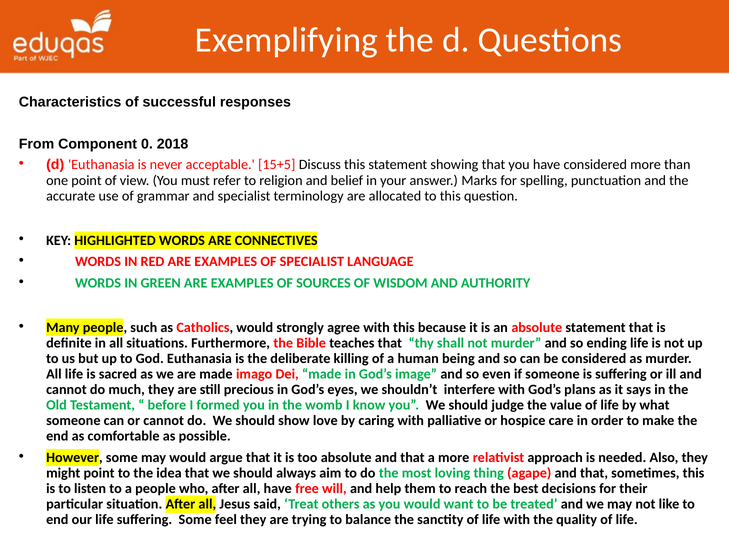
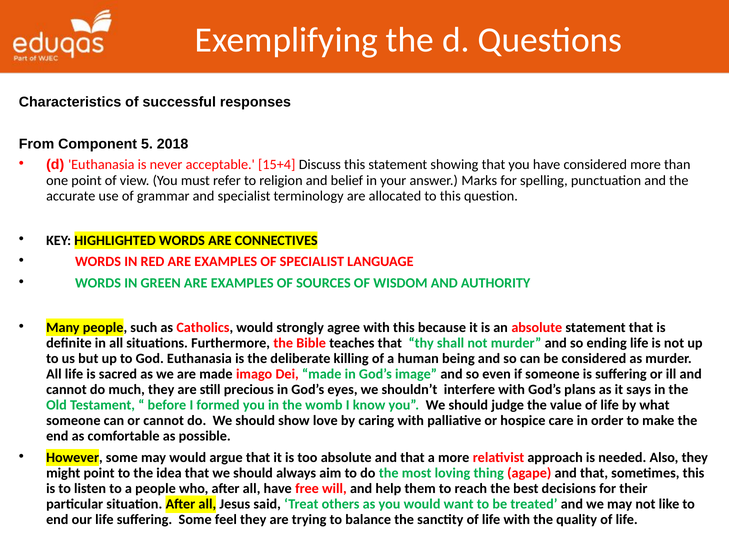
0: 0 -> 5
15+5: 15+5 -> 15+4
